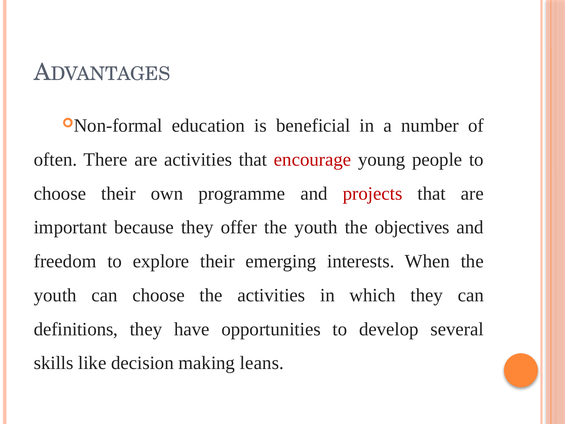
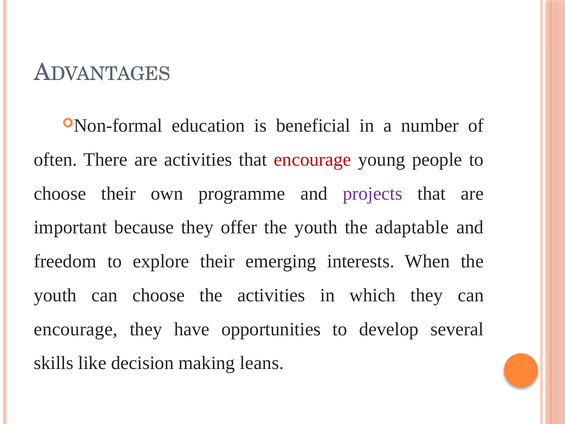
projects colour: red -> purple
objectives: objectives -> adaptable
definitions at (76, 329): definitions -> encourage
